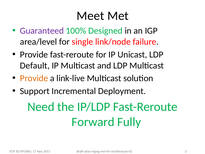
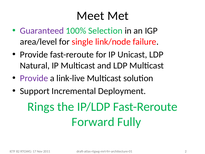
Designed: Designed -> Selection
Default: Default -> Natural
Provide at (34, 78) colour: orange -> purple
Need: Need -> Rings
